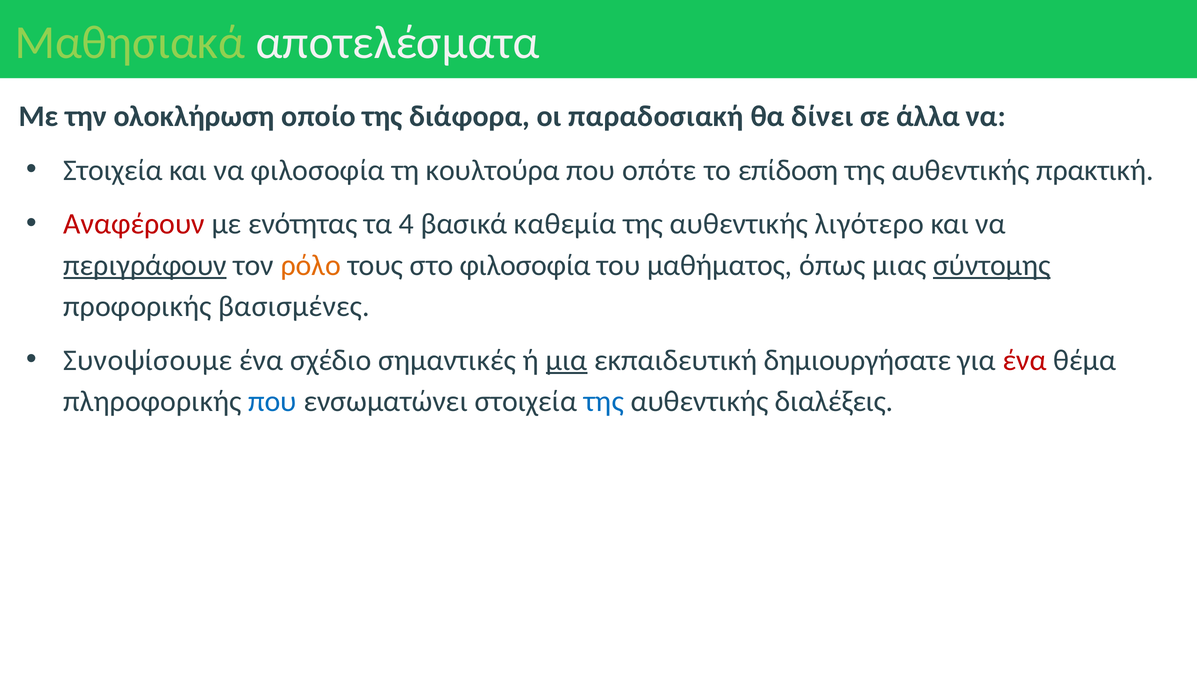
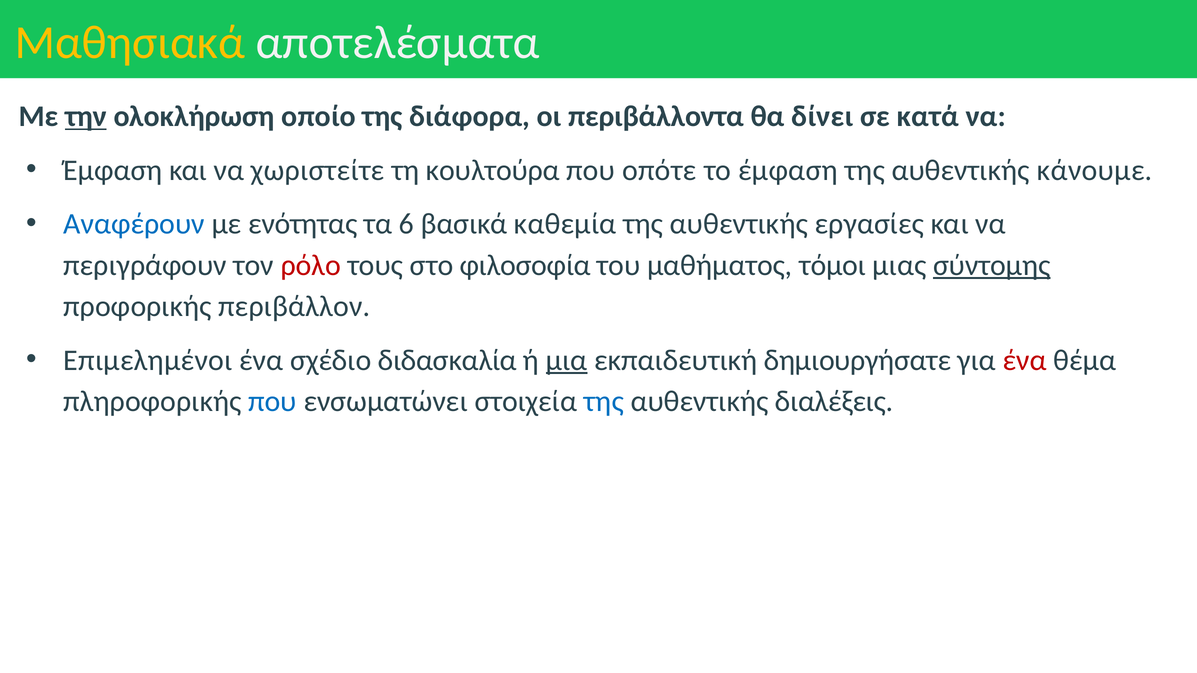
Μαθησιακά colour: light green -> yellow
την underline: none -> present
παραδοσιακή: παραδοσιακή -> περιβάλλοντα
άλλα: άλλα -> κατά
Στοιχεία at (113, 170): Στοιχεία -> Έμφαση
να φιλοσοφία: φιλοσοφία -> χωριστείτε
το επίδοση: επίδοση -> έμφαση
πρακτική: πρακτική -> κάνουμε
Αναφέρουν colour: red -> blue
4: 4 -> 6
λιγότερο: λιγότερο -> εργασίες
περιγράφουν underline: present -> none
ρόλο colour: orange -> red
όπως: όπως -> τόμοι
βασισμένες: βασισμένες -> περιβάλλον
Συνοψίσουμε: Συνοψίσουμε -> Επιμελημένοι
σημαντικές: σημαντικές -> διδασκαλία
